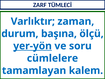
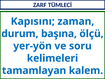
Varlıktır: Varlıktır -> Kapısını
yer-yön underline: present -> none
cümlelere: cümlelere -> kelimeleri
